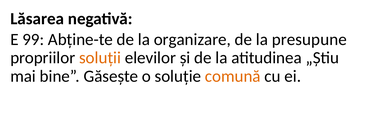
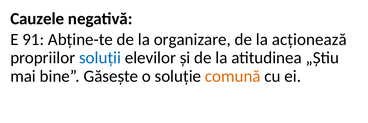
Lăsarea: Lăsarea -> Cauzele
99: 99 -> 91
presupune: presupune -> acționează
soluții colour: orange -> blue
